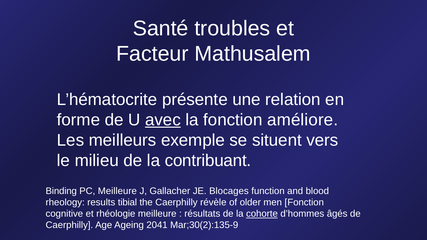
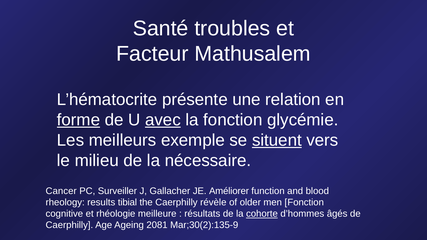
forme underline: none -> present
améliore: améliore -> glycémie
situent underline: none -> present
contribuant: contribuant -> nécessaire
Binding: Binding -> Cancer
PC Meilleure: Meilleure -> Surveiller
Blocages: Blocages -> Améliorer
2041: 2041 -> 2081
